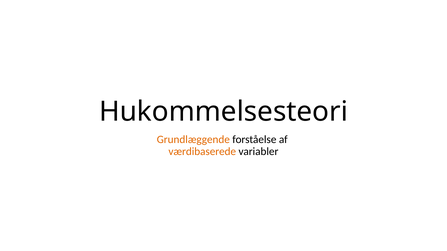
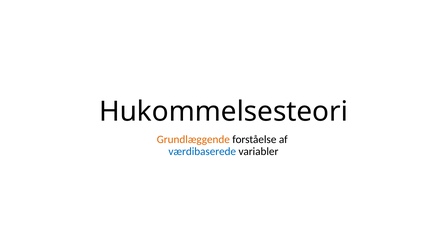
værdibaserede colour: orange -> blue
